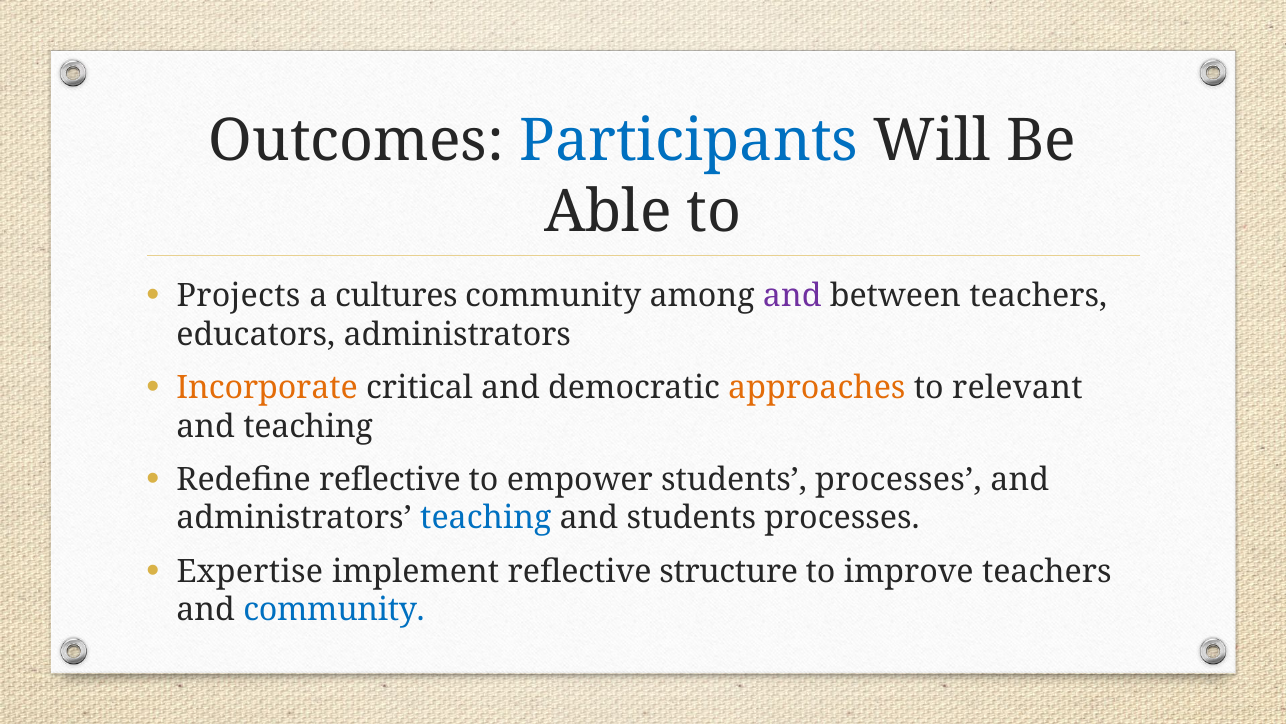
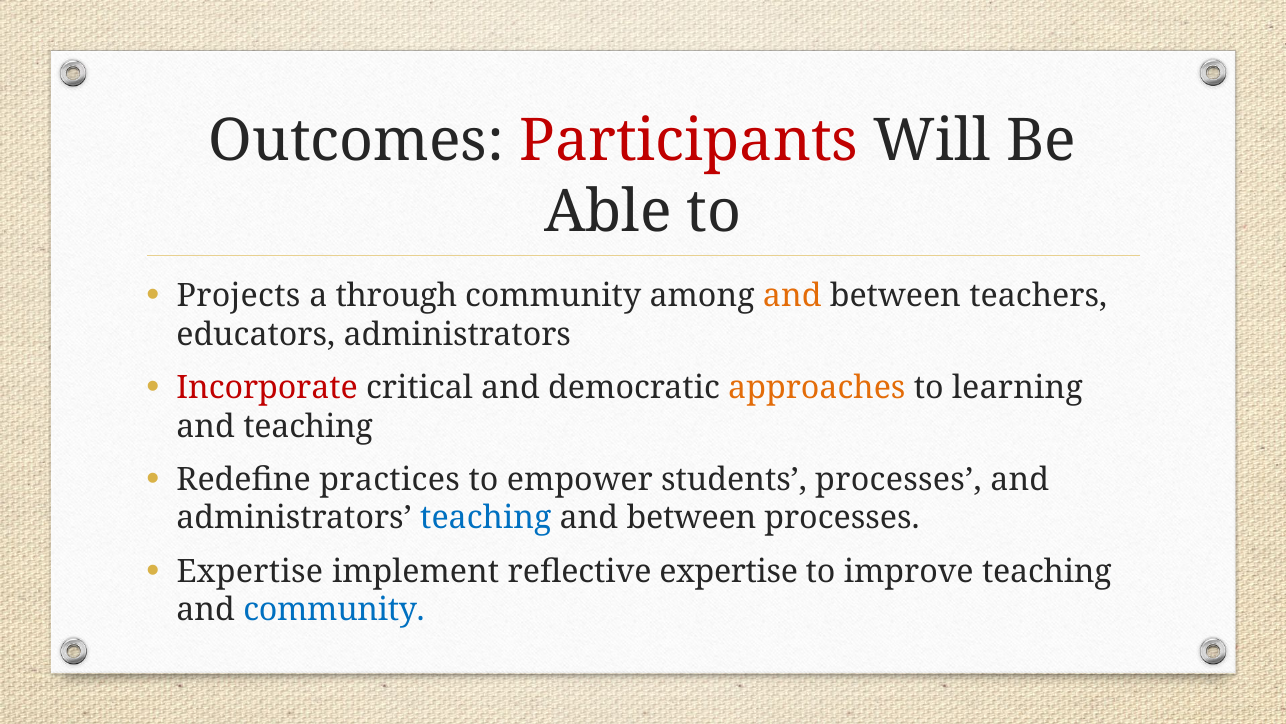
Participants colour: blue -> red
cultures: cultures -> through
and at (792, 296) colour: purple -> orange
Incorporate colour: orange -> red
relevant: relevant -> learning
Redefine reflective: reflective -> practices
students at (691, 518): students -> between
reflective structure: structure -> expertise
improve teachers: teachers -> teaching
